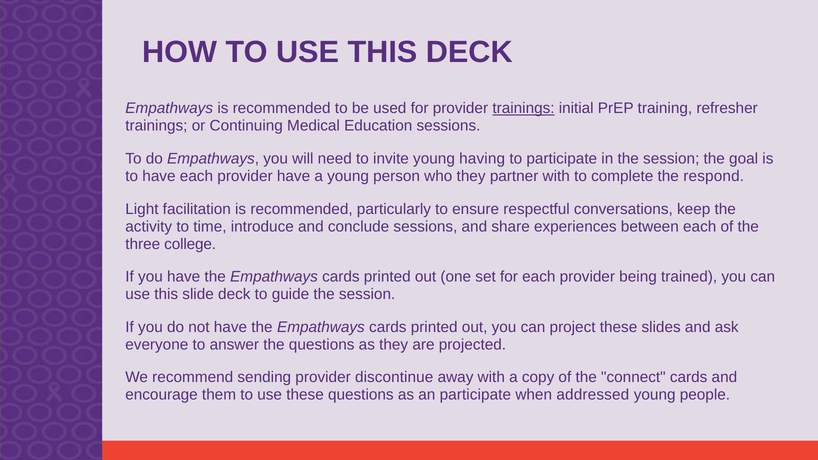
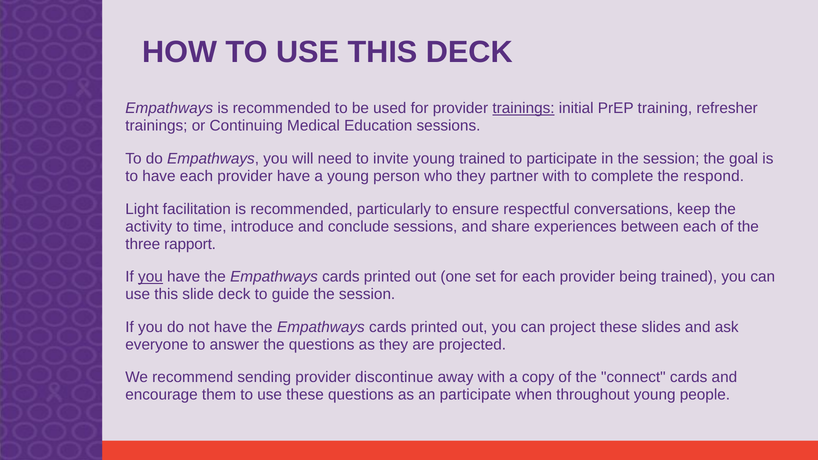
young having: having -> trained
college: college -> rapport
you at (150, 277) underline: none -> present
addressed: addressed -> throughout
